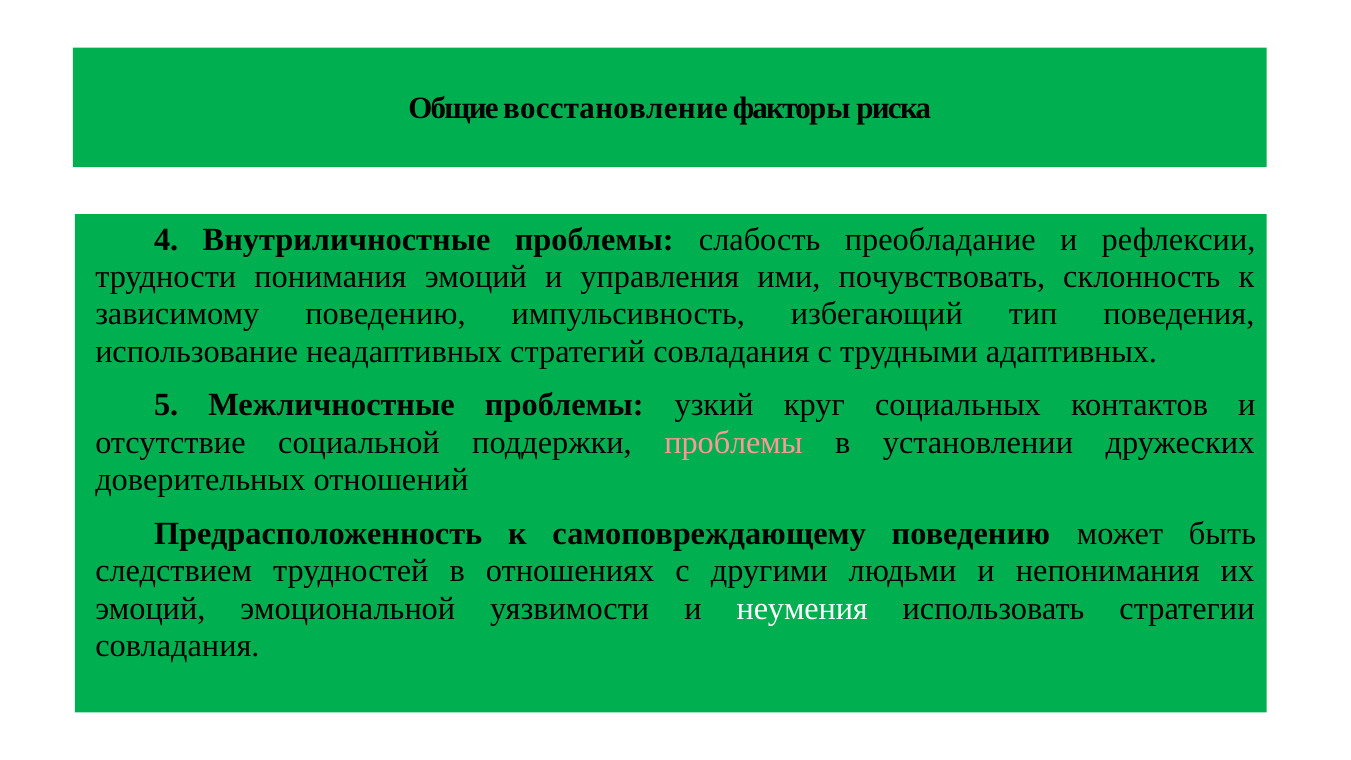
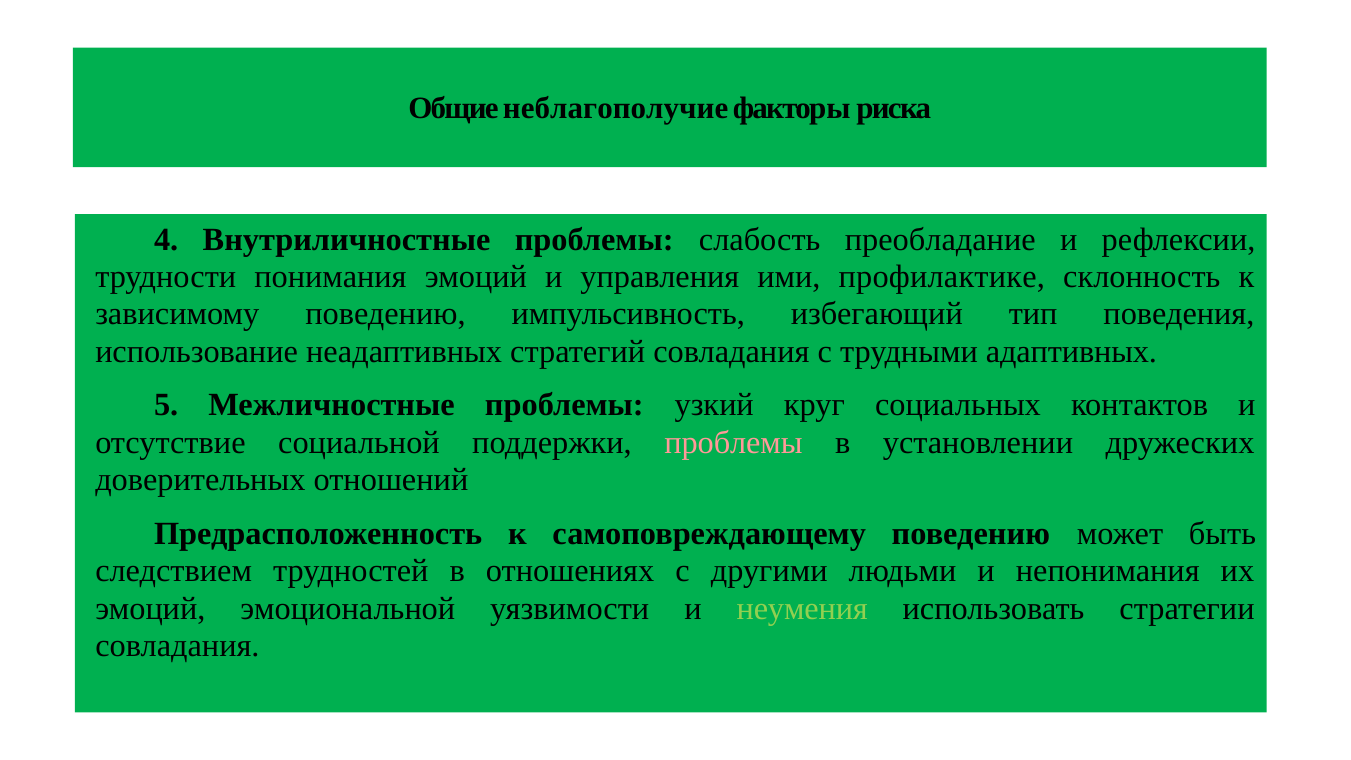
восстановление: восстановление -> неблагополучие
почувствовать: почувствовать -> профилактике
неумения colour: white -> light green
